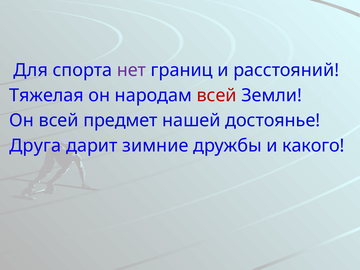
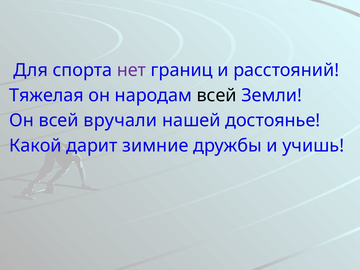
всей at (217, 95) colour: red -> black
предмет: предмет -> вручали
Друга: Друга -> Какой
какого: какого -> учишь
